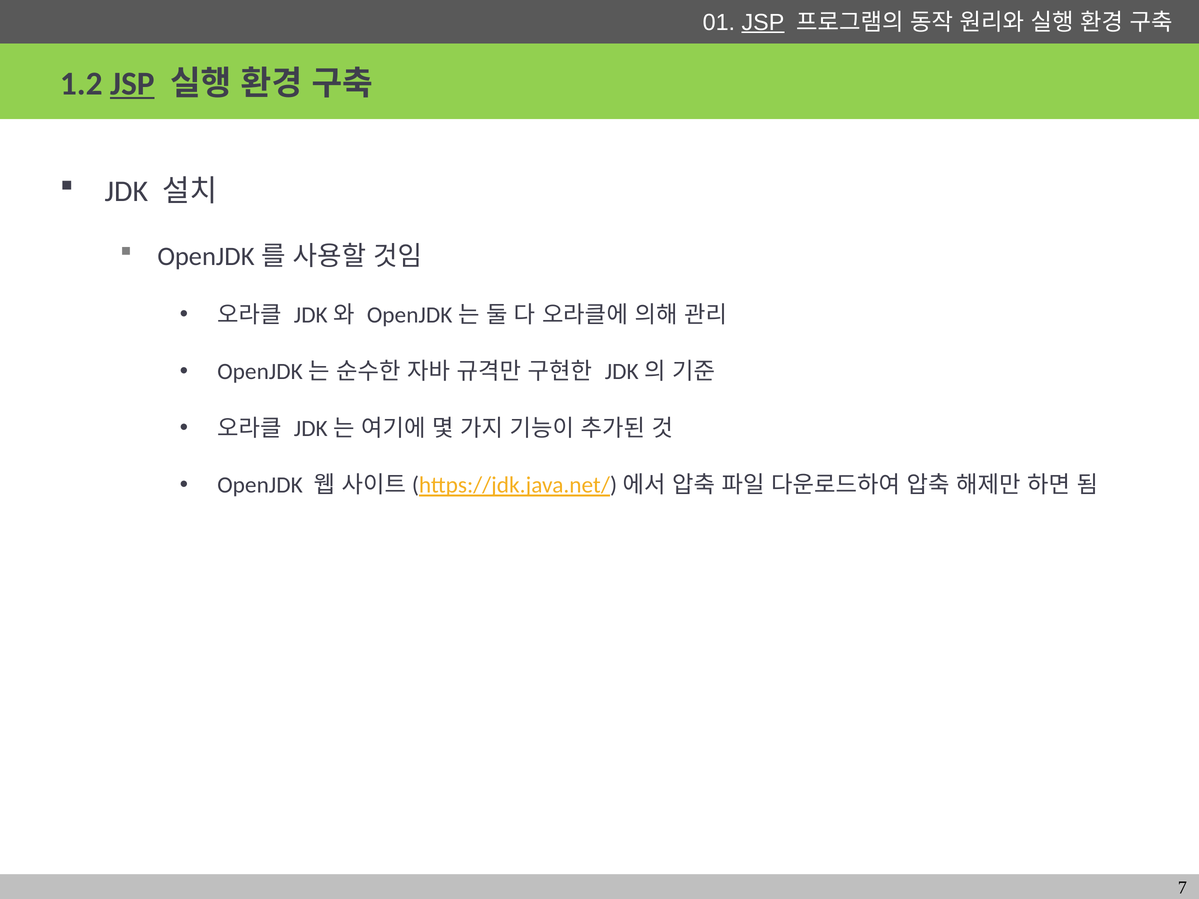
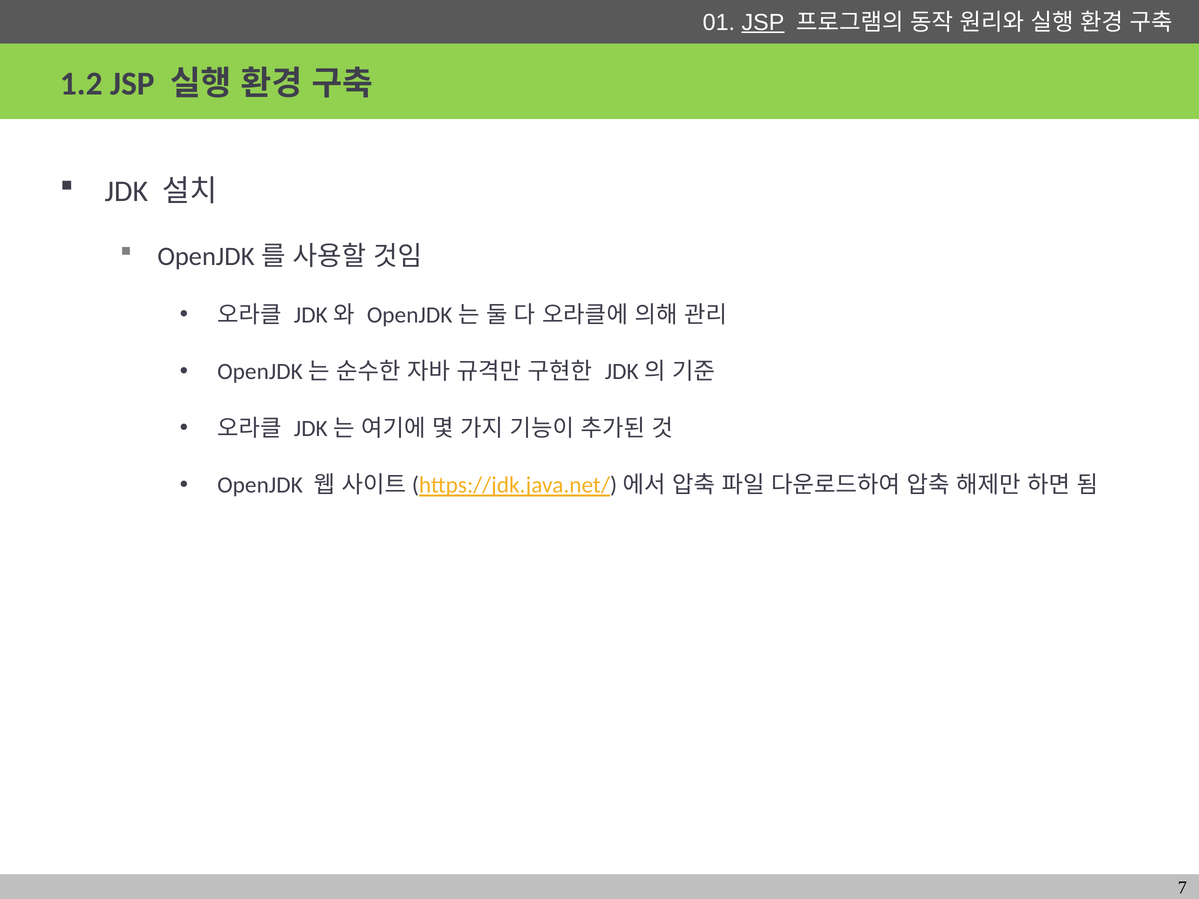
JSP at (132, 84) underline: present -> none
